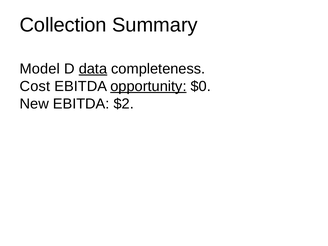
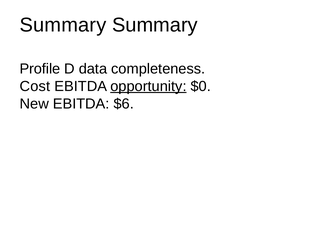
Collection at (63, 25): Collection -> Summary
Model: Model -> Profile
data underline: present -> none
$2: $2 -> $6
